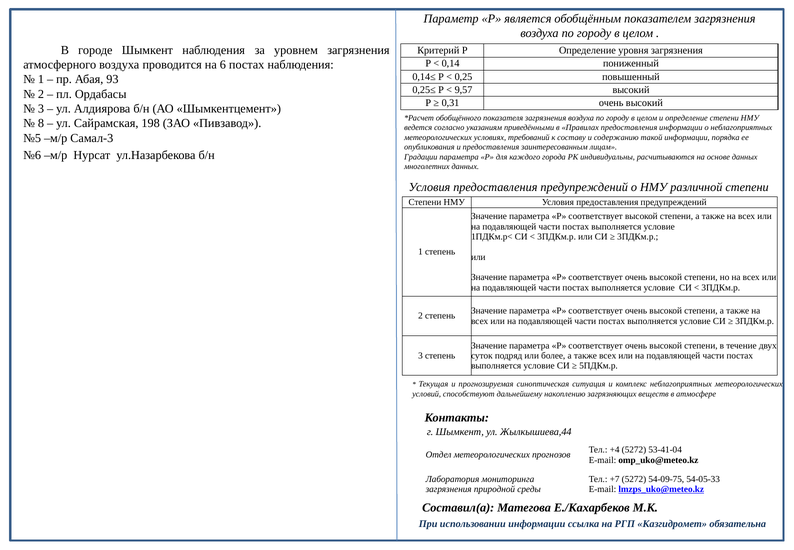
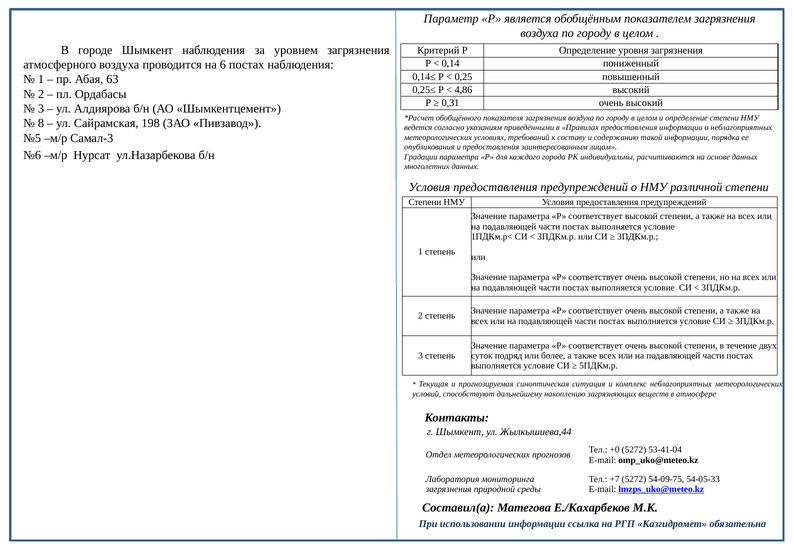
93: 93 -> 63
9,57: 9,57 -> 4,86
+4: +4 -> +0
